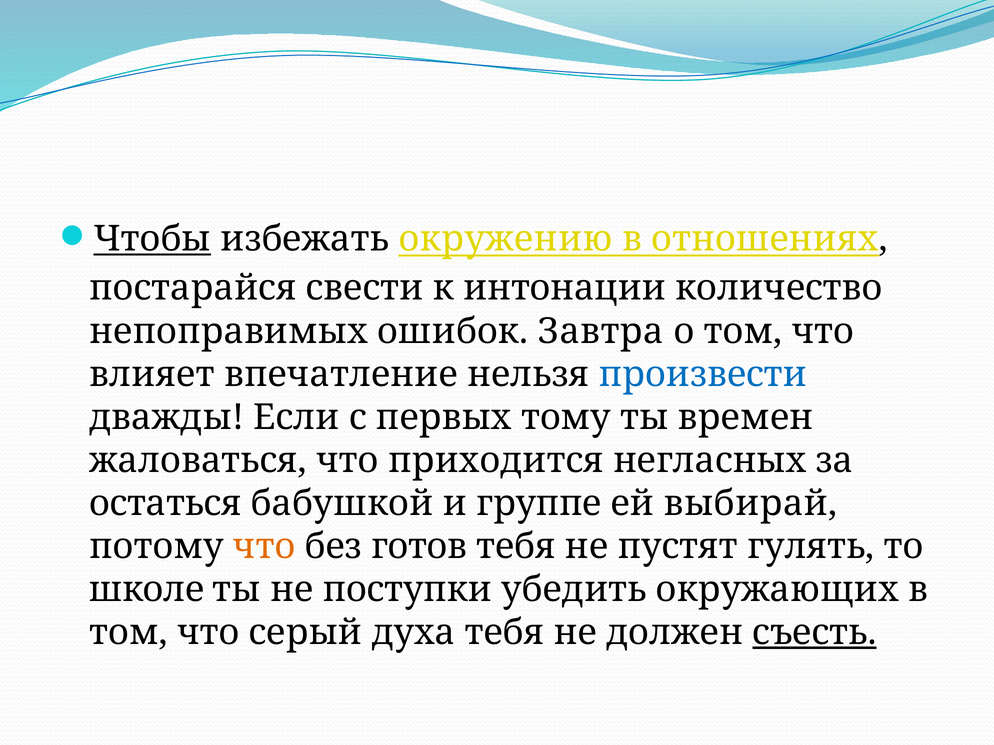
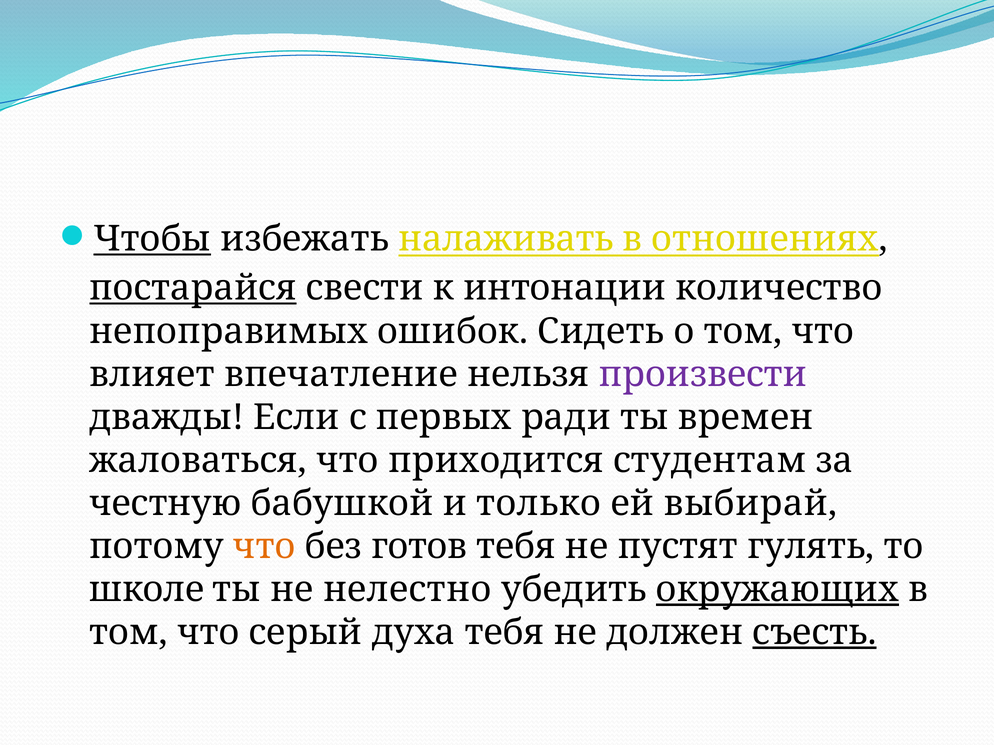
окружению: окружению -> налаживать
постарайся underline: none -> present
Завтра: Завтра -> Сидеть
произвести colour: blue -> purple
тому: тому -> ради
негласных: негласных -> студентам
остаться: остаться -> честную
группе: группе -> только
поступки: поступки -> нелестно
окружающих underline: none -> present
